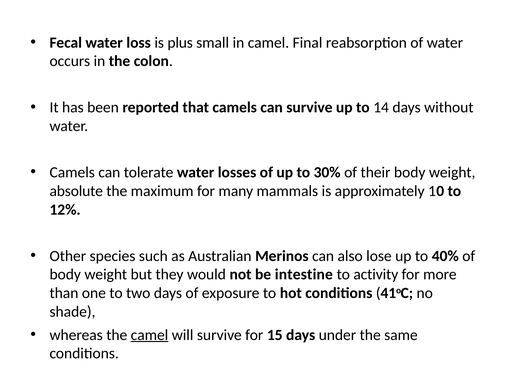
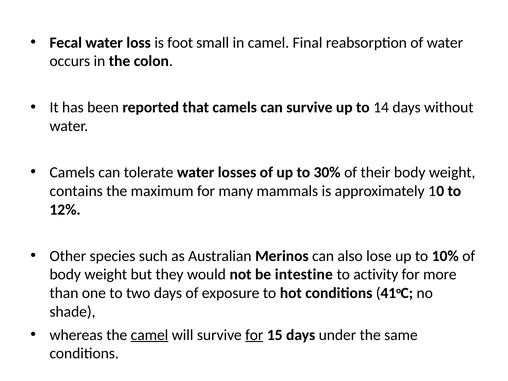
plus: plus -> foot
absolute: absolute -> contains
40%: 40% -> 10%
for at (254, 335) underline: none -> present
